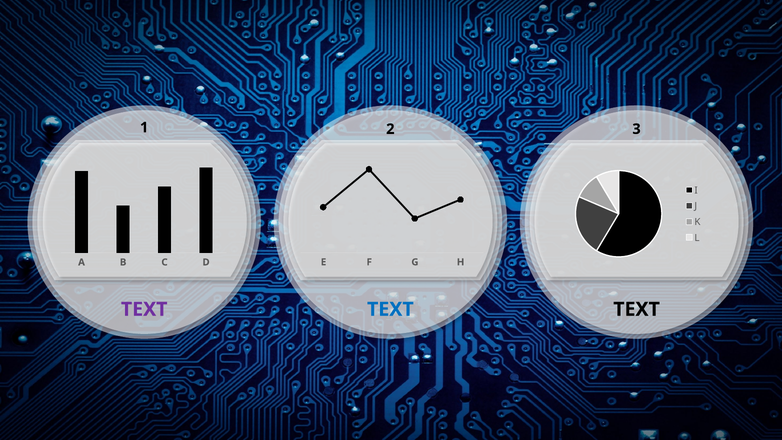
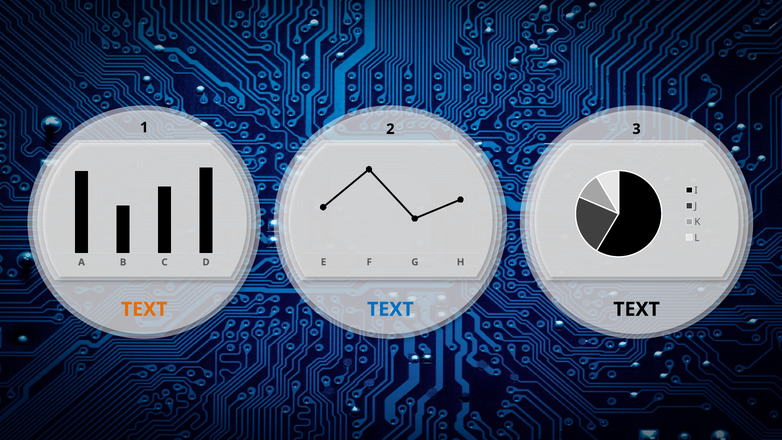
TEXT at (144, 309) colour: purple -> orange
